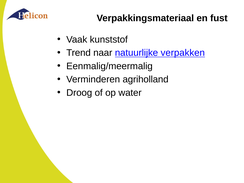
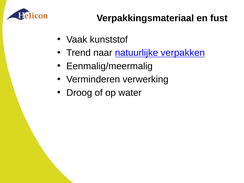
agriholland: agriholland -> verwerking
